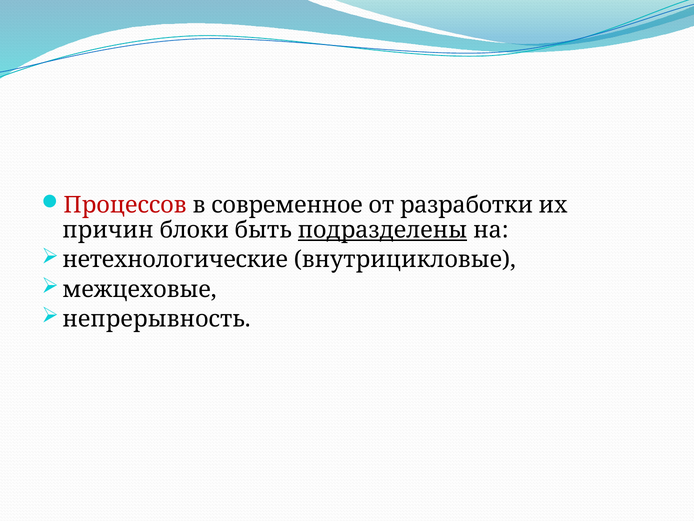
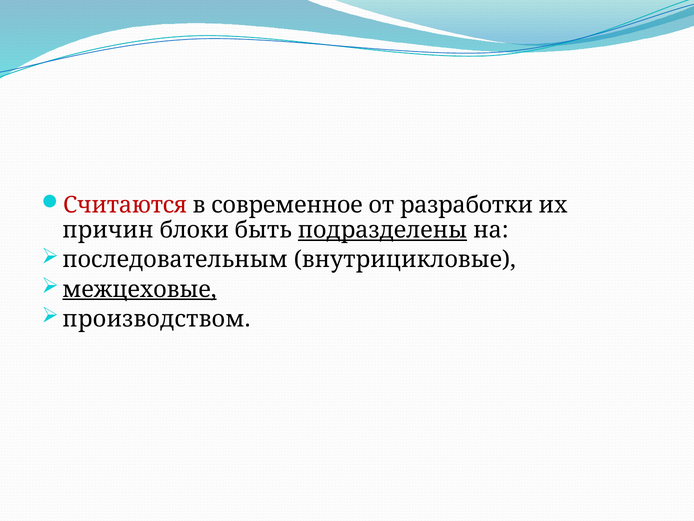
Процессов: Процессов -> Считаются
нетехнологические: нетехнологические -> последовательным
межцеховые underline: none -> present
непрерывность: непрерывность -> производством
